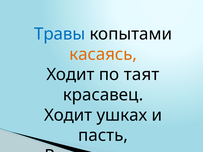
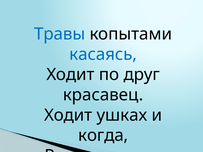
касаясь colour: orange -> blue
таят: таят -> друг
пасть: пасть -> когда
